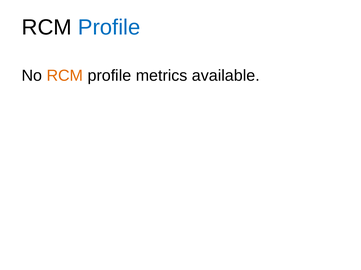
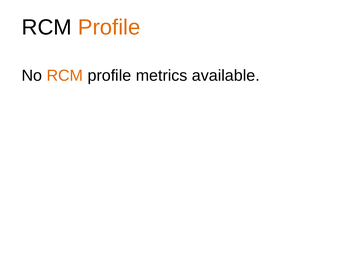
Profile at (109, 27) colour: blue -> orange
